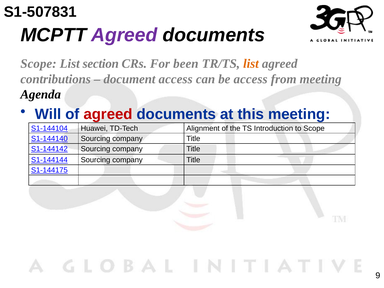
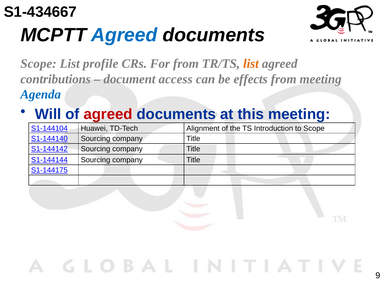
S1-507831: S1-507831 -> S1-434667
Agreed at (124, 35) colour: purple -> blue
section: section -> profile
For been: been -> from
be access: access -> effects
Agenda colour: black -> blue
